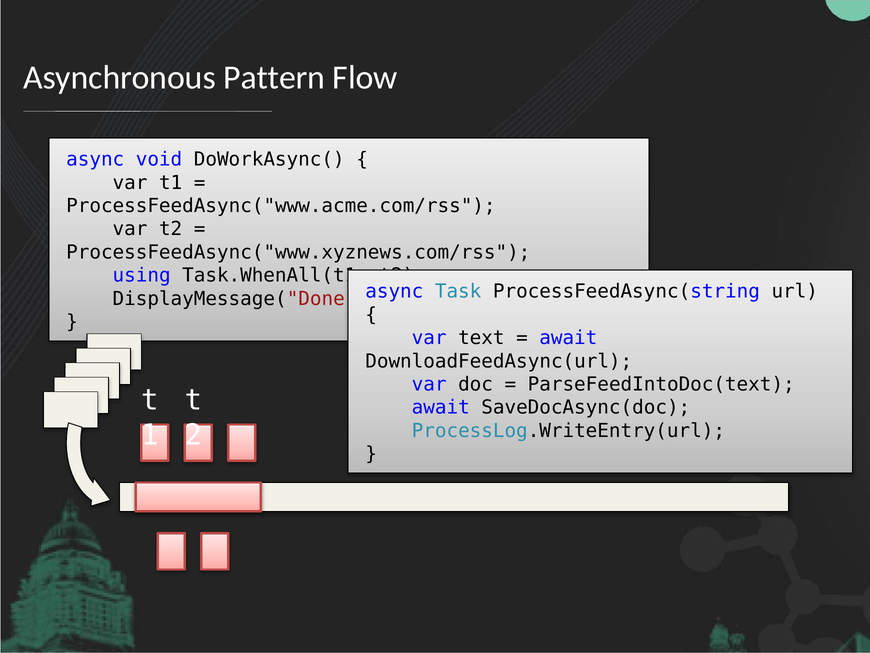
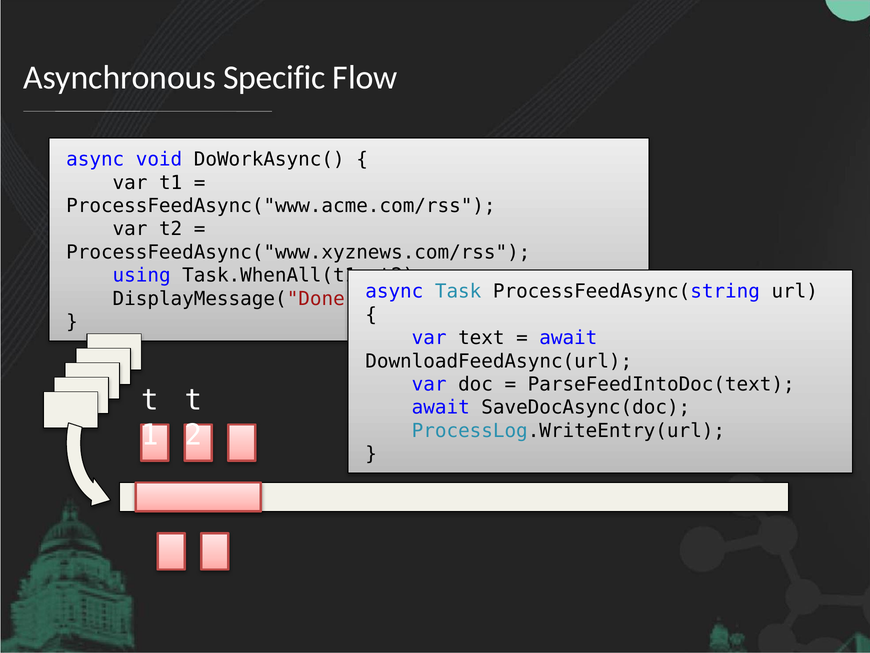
Pattern: Pattern -> Specific
